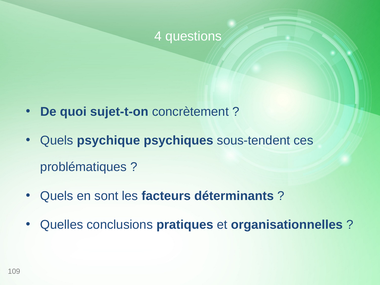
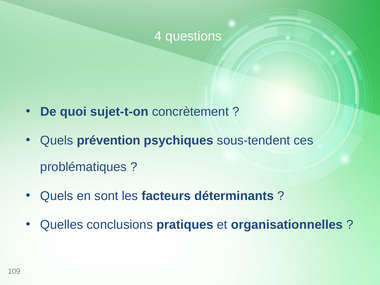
psychique: psychique -> prévention
